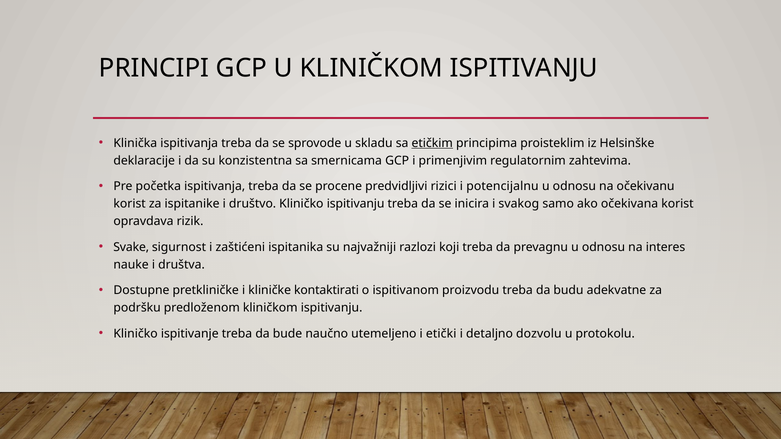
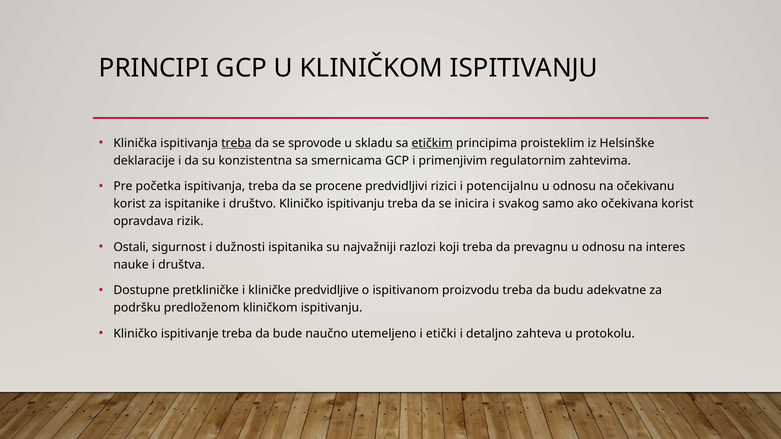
treba at (236, 143) underline: none -> present
Svake: Svake -> Ostali
zaštićeni: zaštićeni -> dužnosti
kontaktirati: kontaktirati -> predvidljive
dozvolu: dozvolu -> zahteva
